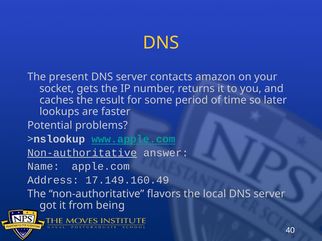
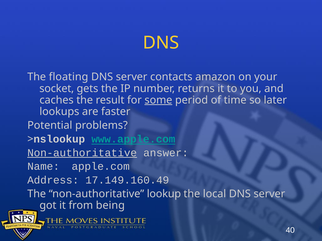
present: present -> floating
some underline: none -> present
flavors: flavors -> lookup
